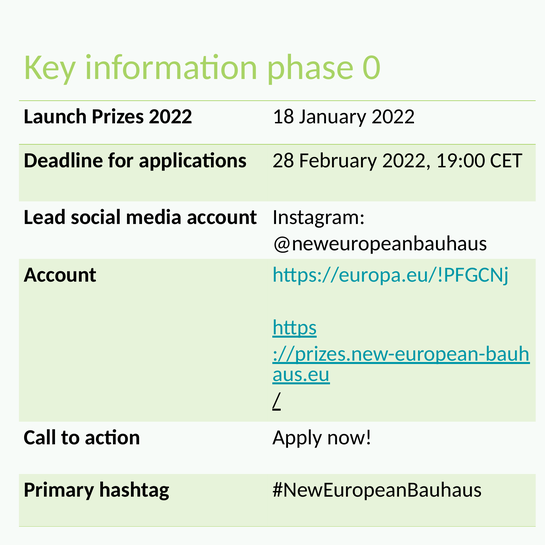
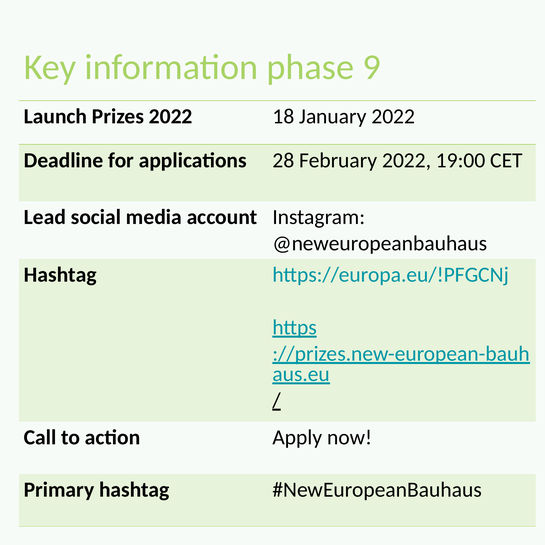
0: 0 -> 9
Account at (60, 275): Account -> Hashtag
